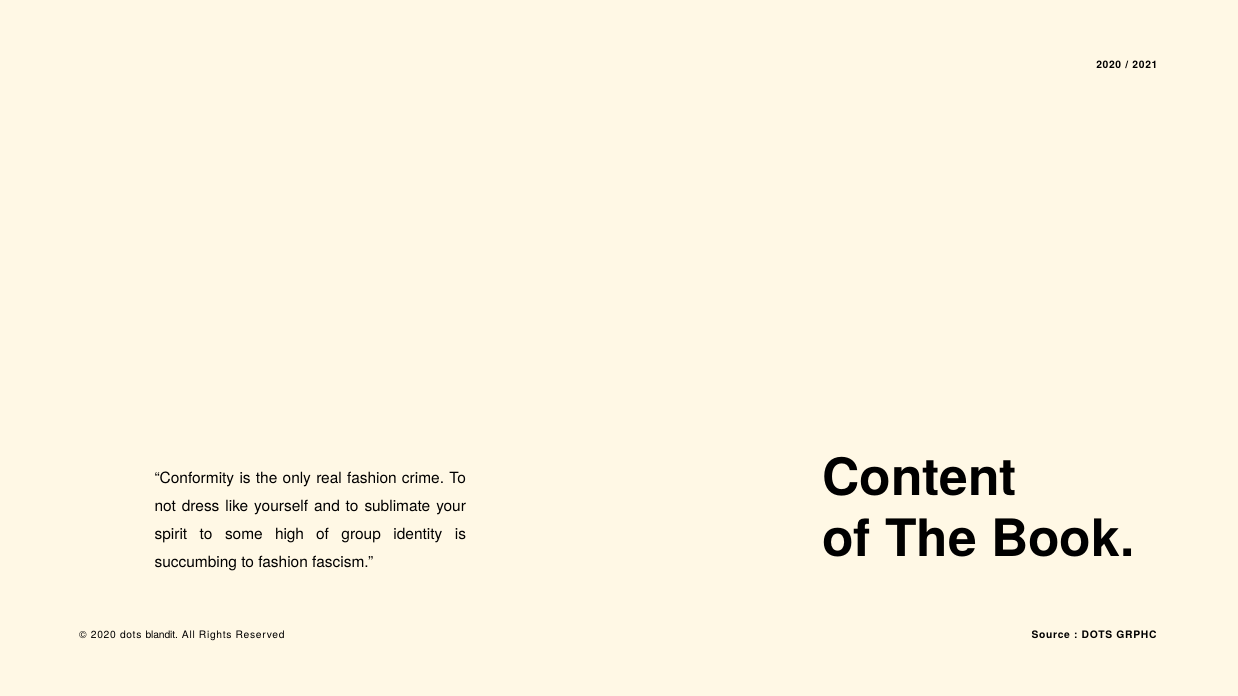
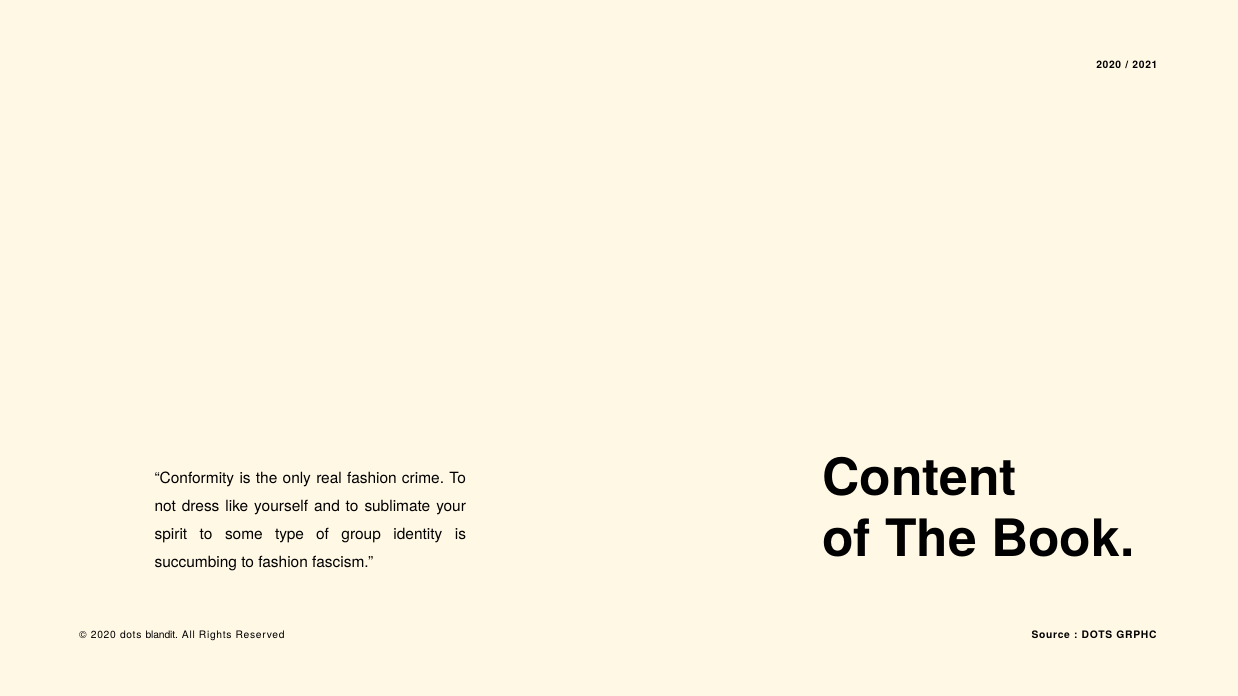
high: high -> type
